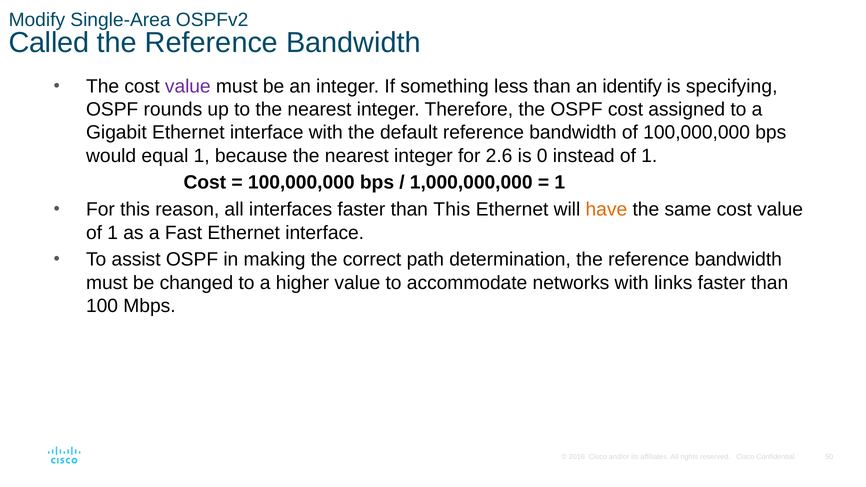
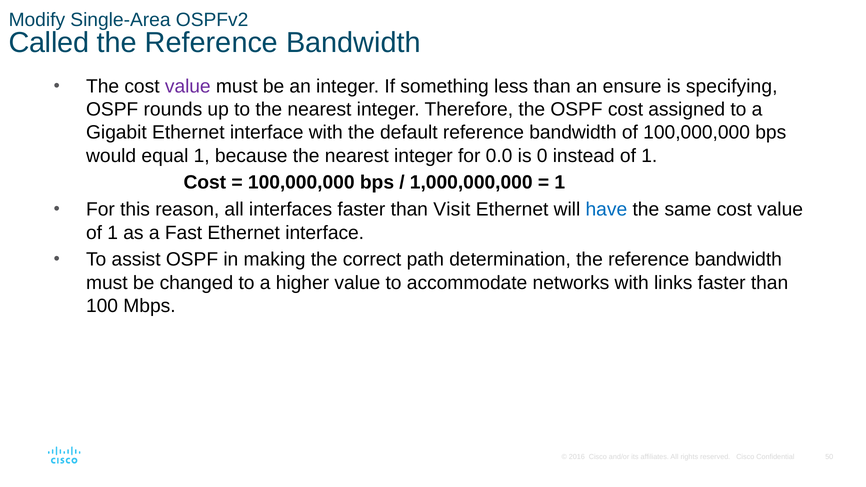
identify: identify -> ensure
2.6: 2.6 -> 0.0
than This: This -> Visit
have colour: orange -> blue
